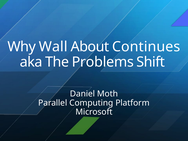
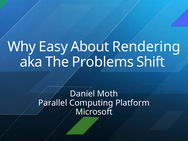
Wall: Wall -> Easy
Continues: Continues -> Rendering
